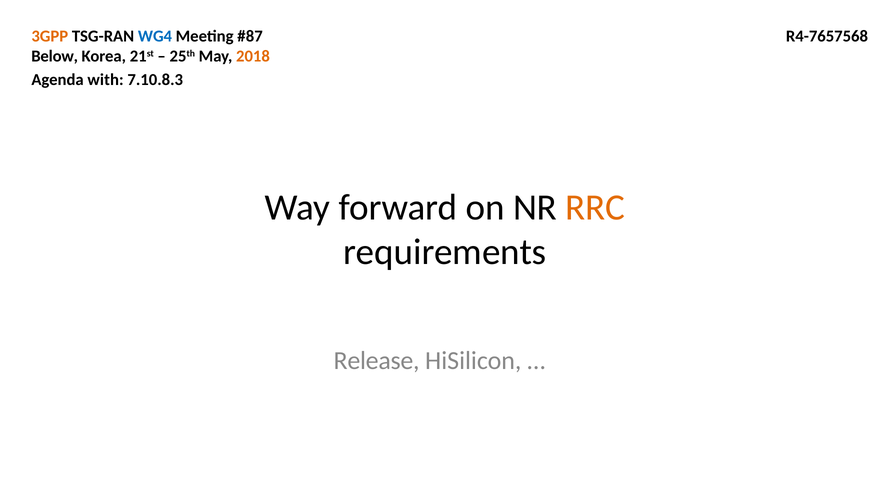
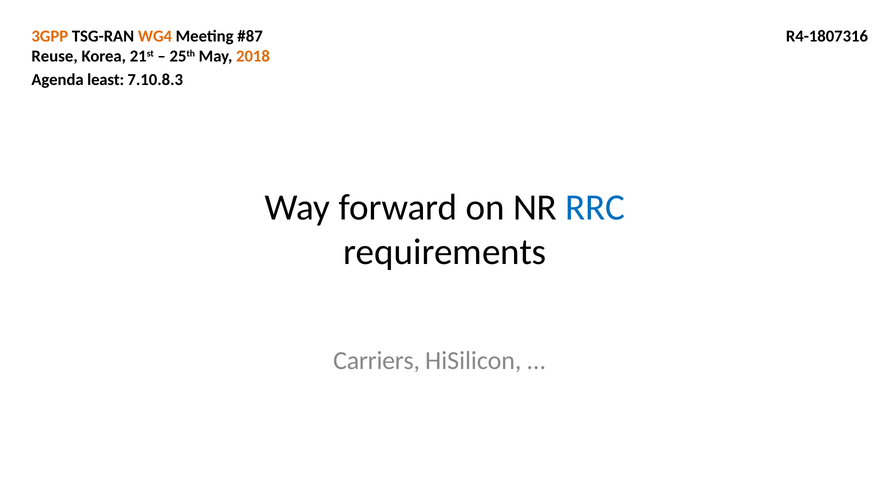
WG4 colour: blue -> orange
R4-7657568: R4-7657568 -> R4-1807316
Below: Below -> Reuse
with: with -> least
RRC colour: orange -> blue
Release: Release -> Carriers
